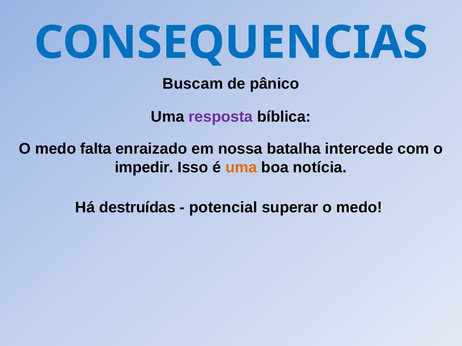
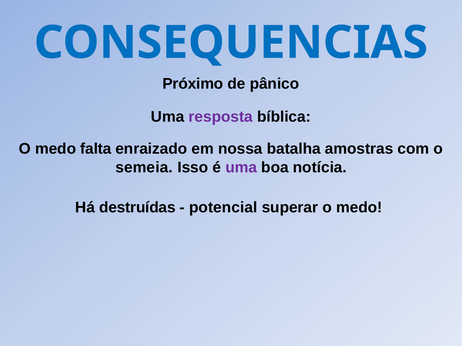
Buscam: Buscam -> Próximo
intercede: intercede -> amostras
impedir: impedir -> semeia
uma at (241, 168) colour: orange -> purple
